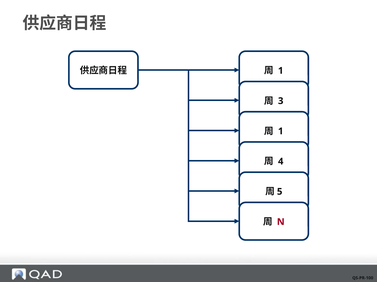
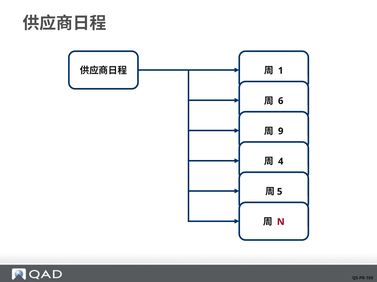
3: 3 -> 6
1 at (281, 132): 1 -> 9
